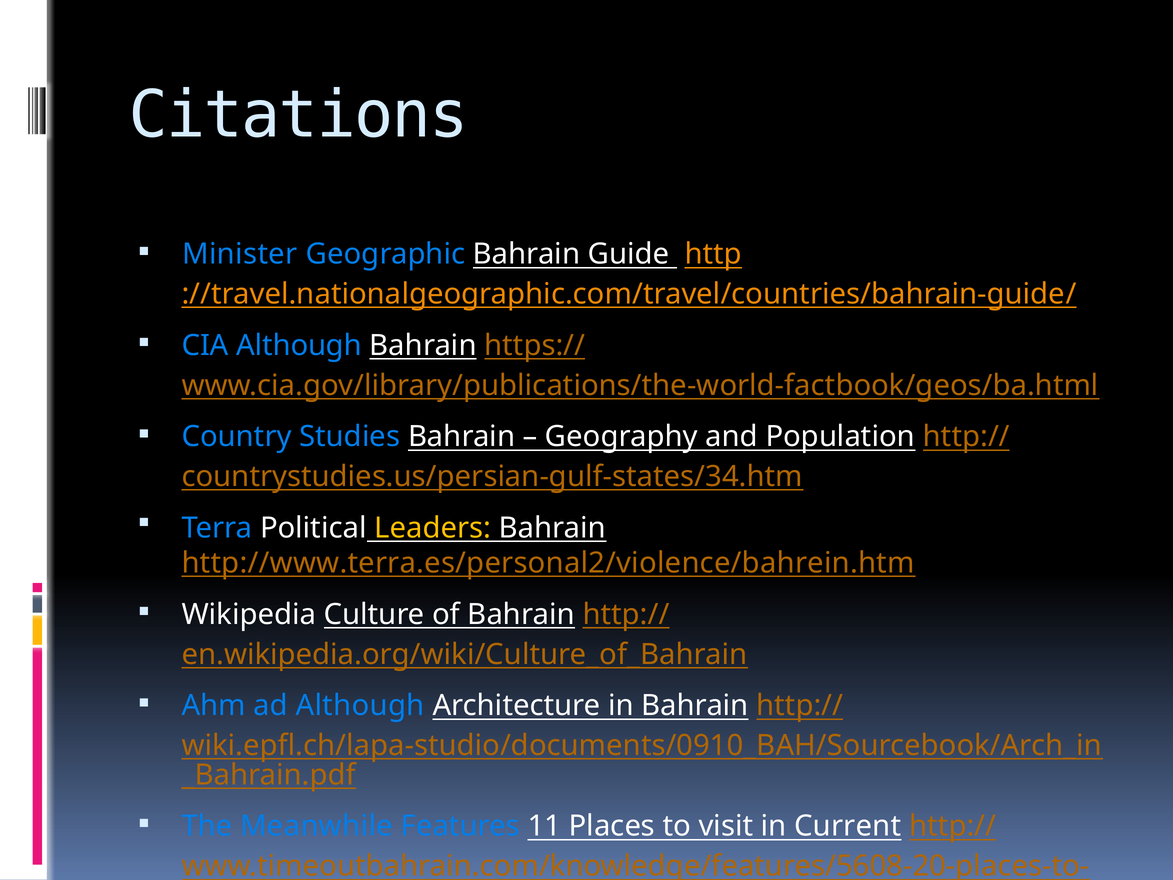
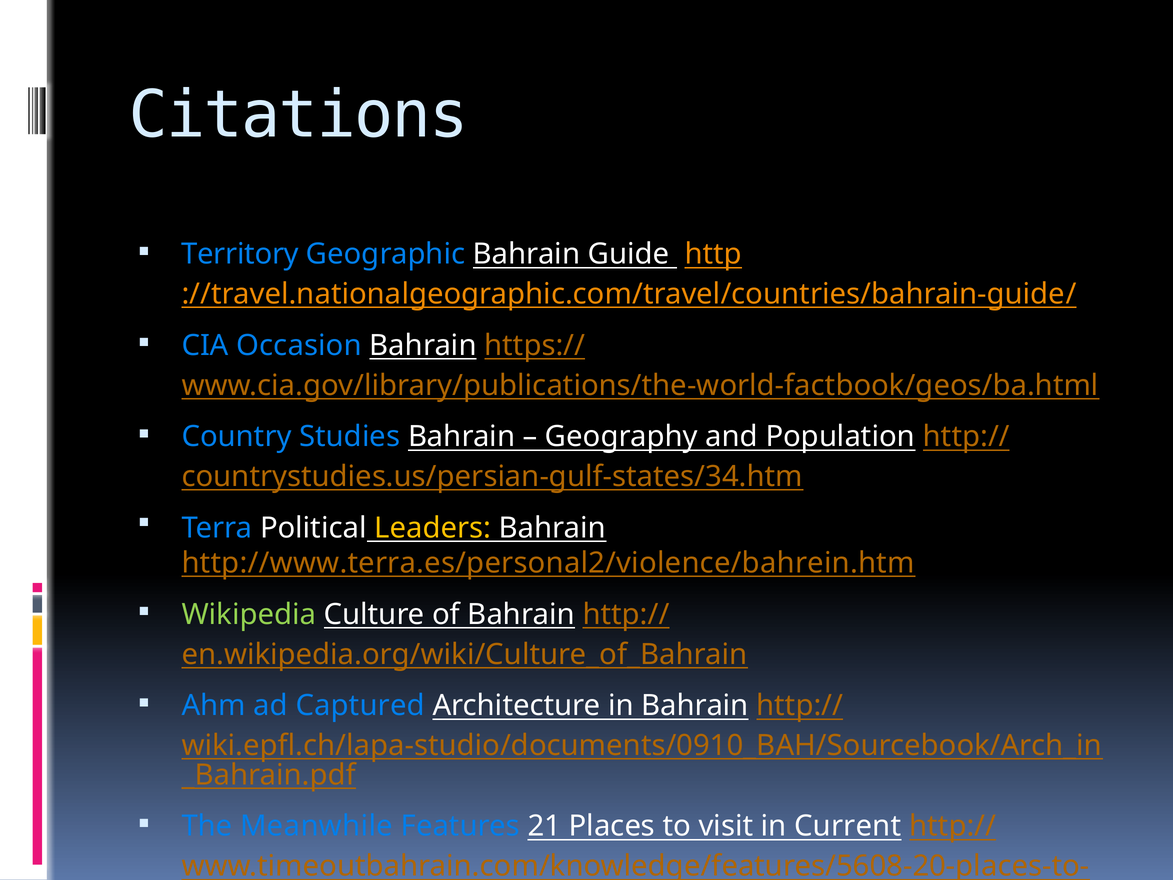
Minister: Minister -> Territory
CIA Although: Although -> Occasion
Wikipedia colour: white -> light green
ad Although: Although -> Captured
11: 11 -> 21
